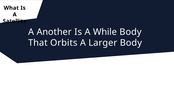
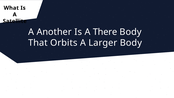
While: While -> There
